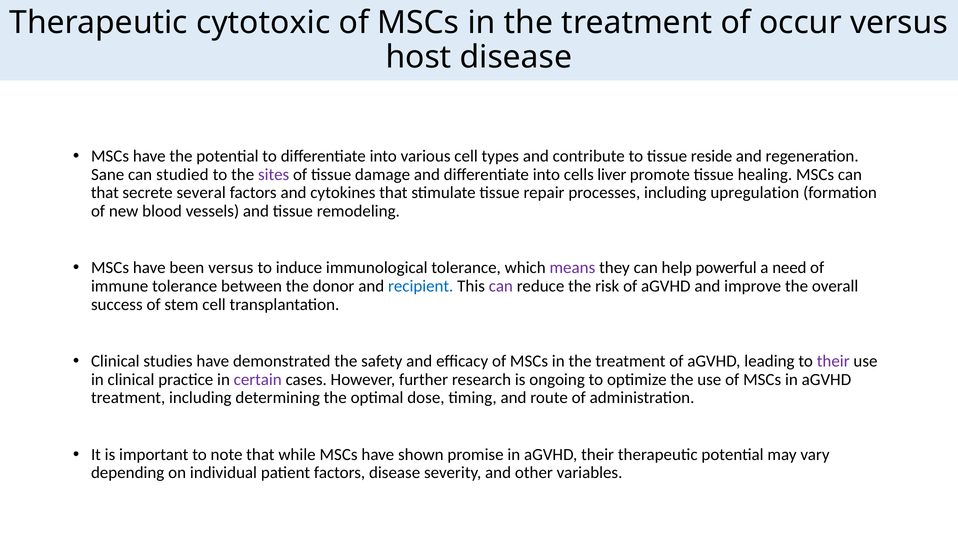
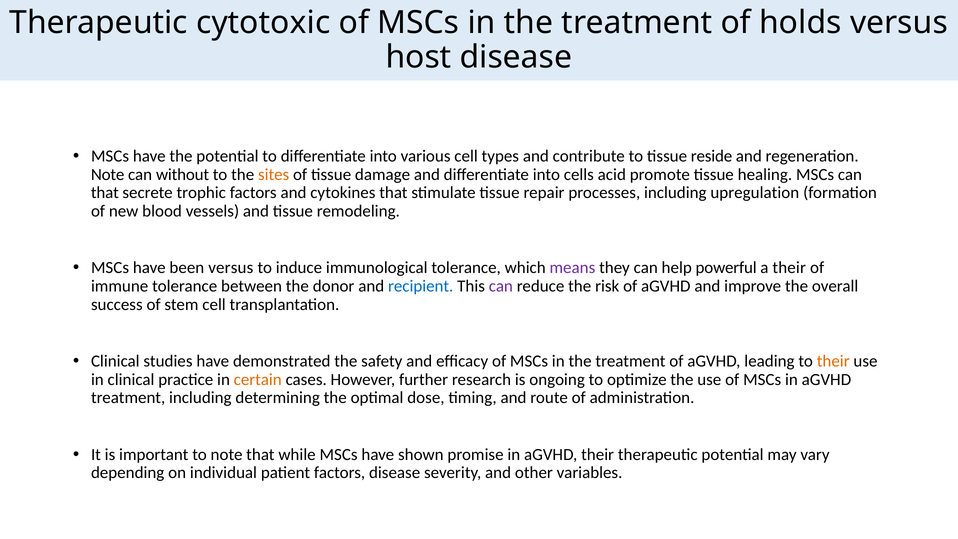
occur: occur -> holds
Sane at (108, 174): Sane -> Note
studied: studied -> without
sites colour: purple -> orange
liver: liver -> acid
several: several -> trophic
a need: need -> their
their at (833, 361) colour: purple -> orange
certain colour: purple -> orange
